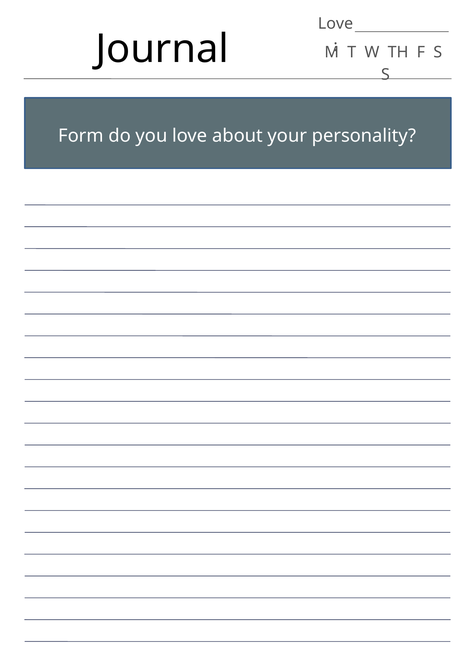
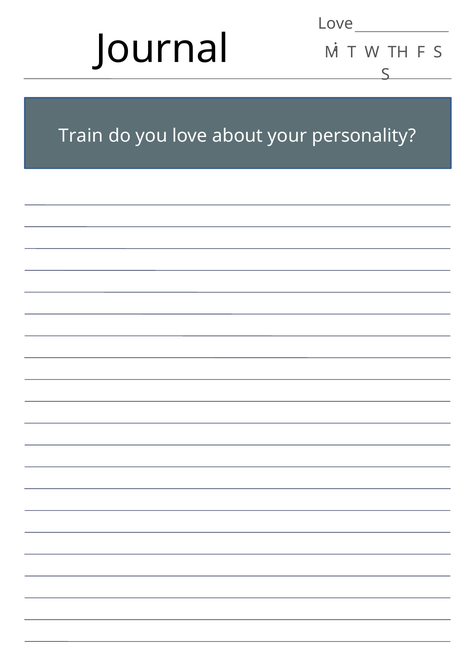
Form: Form -> Train
